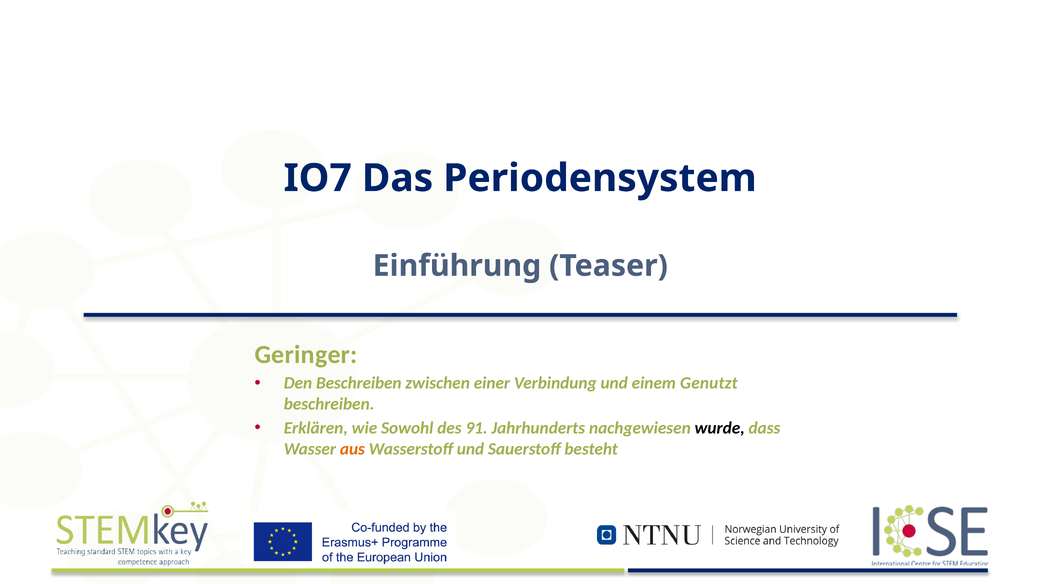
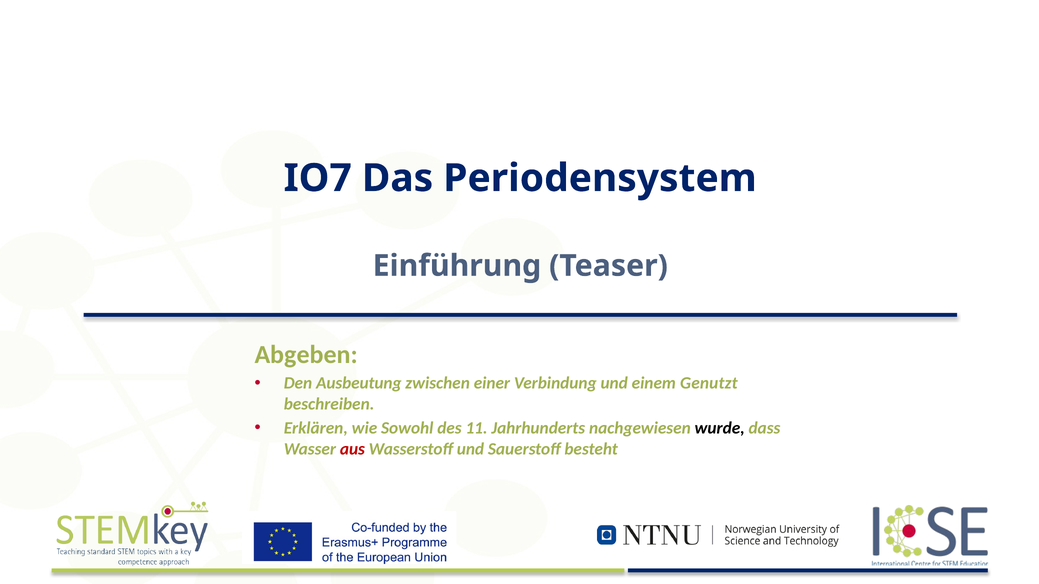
Geringer: Geringer -> Abgeben
Den Beschreiben: Beschreiben -> Ausbeutung
91: 91 -> 11
aus colour: orange -> red
